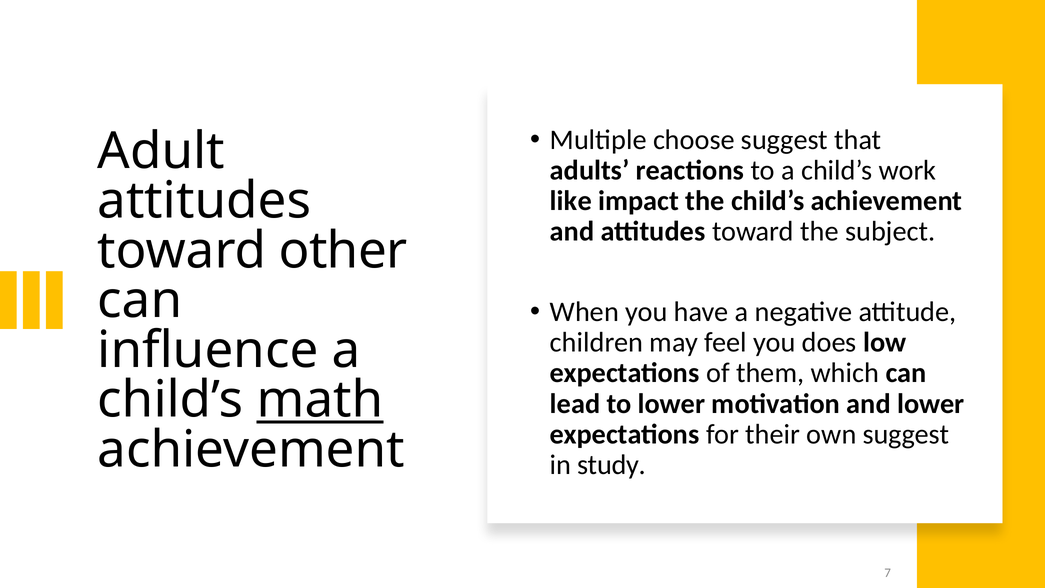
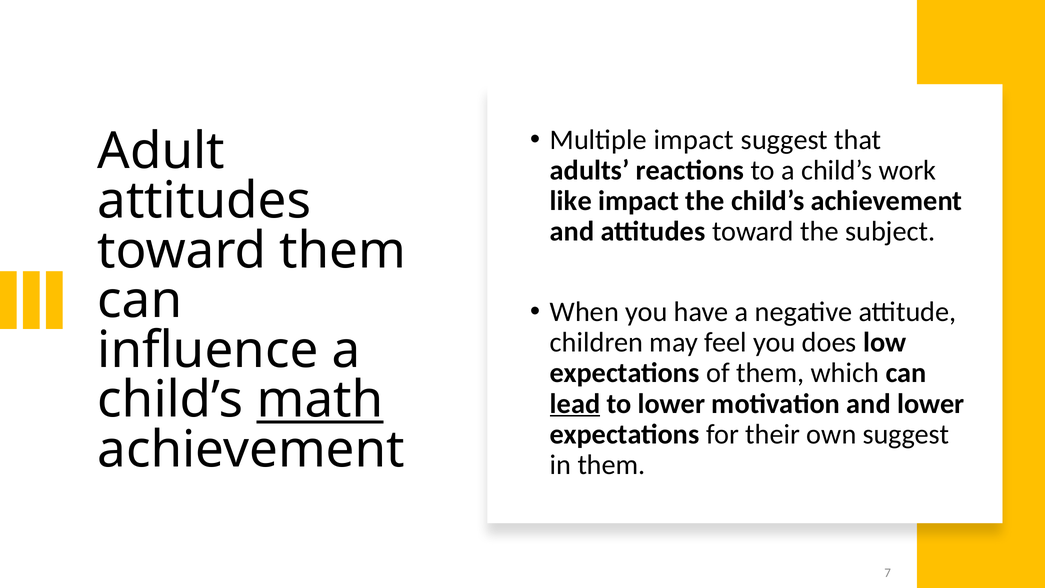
Multiple choose: choose -> impact
toward other: other -> them
lead underline: none -> present
in study: study -> them
